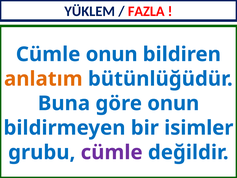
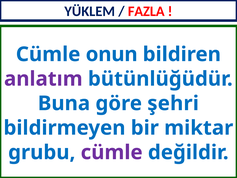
anlatım colour: orange -> purple
göre onun: onun -> şehri
isimler: isimler -> miktar
